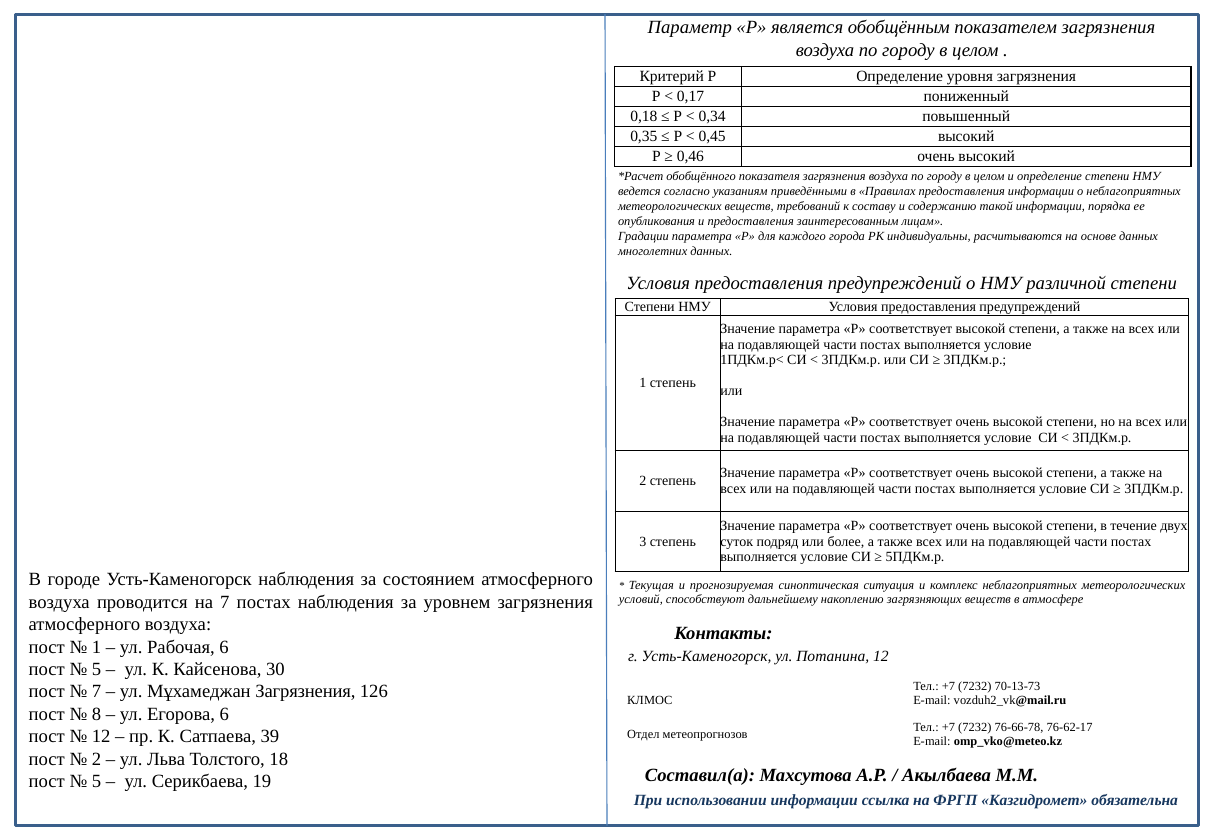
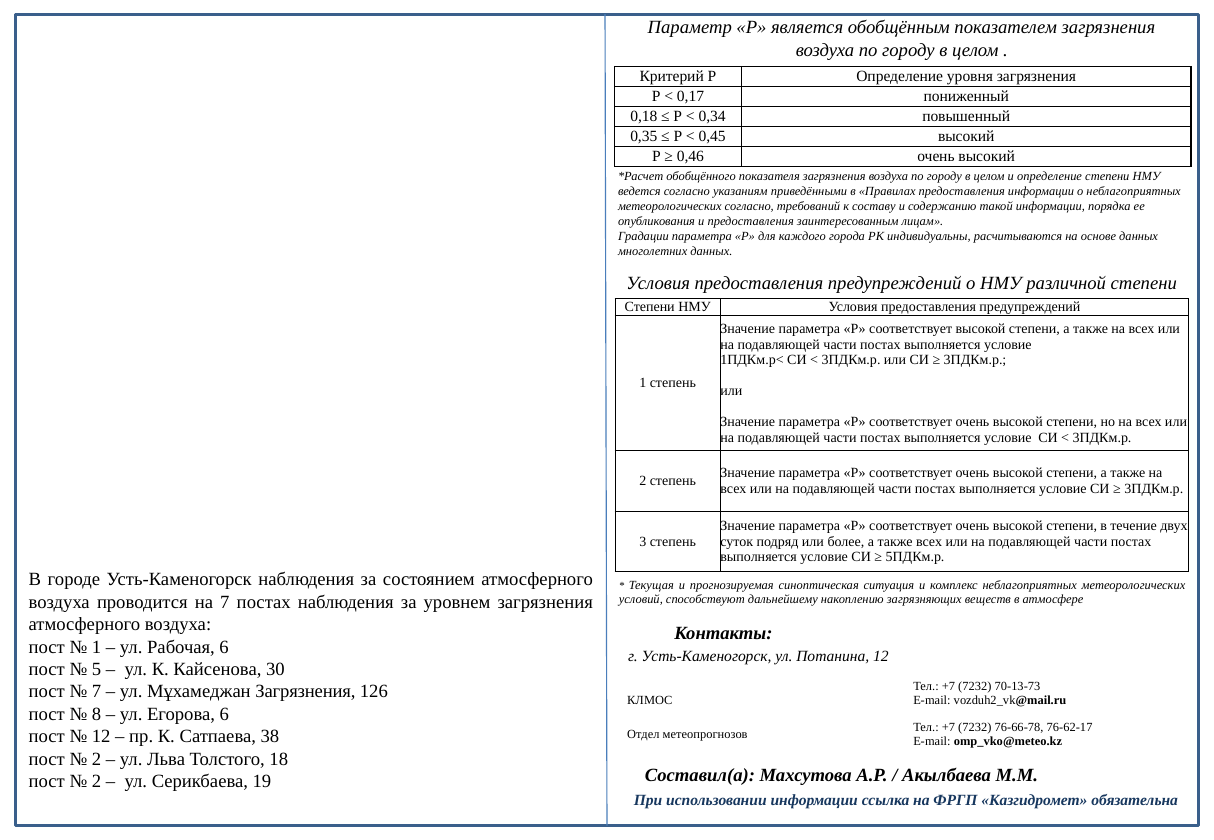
метеорологических веществ: веществ -> согласно
39: 39 -> 38
5 at (97, 782): 5 -> 2
